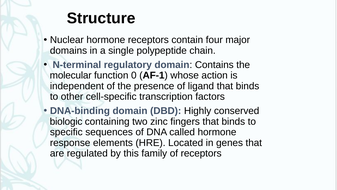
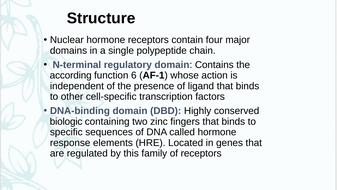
molecular: molecular -> according
0: 0 -> 6
